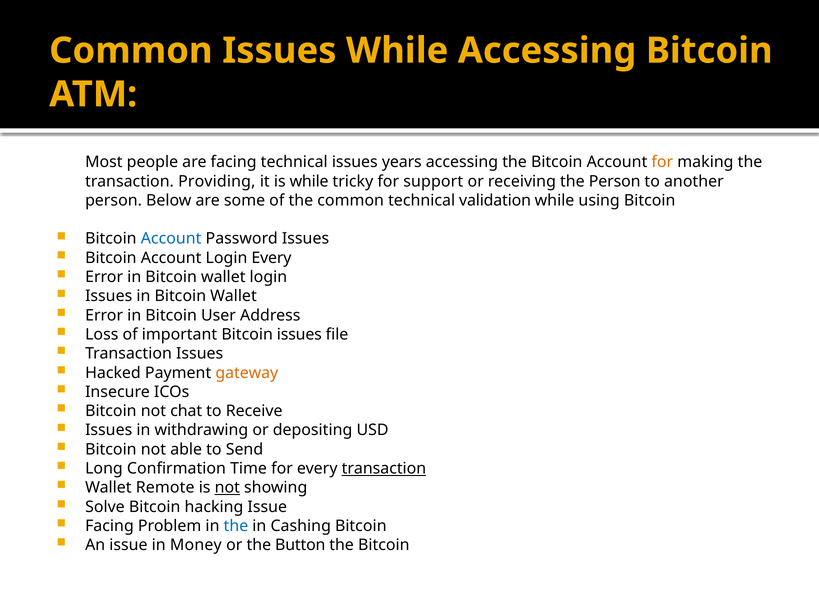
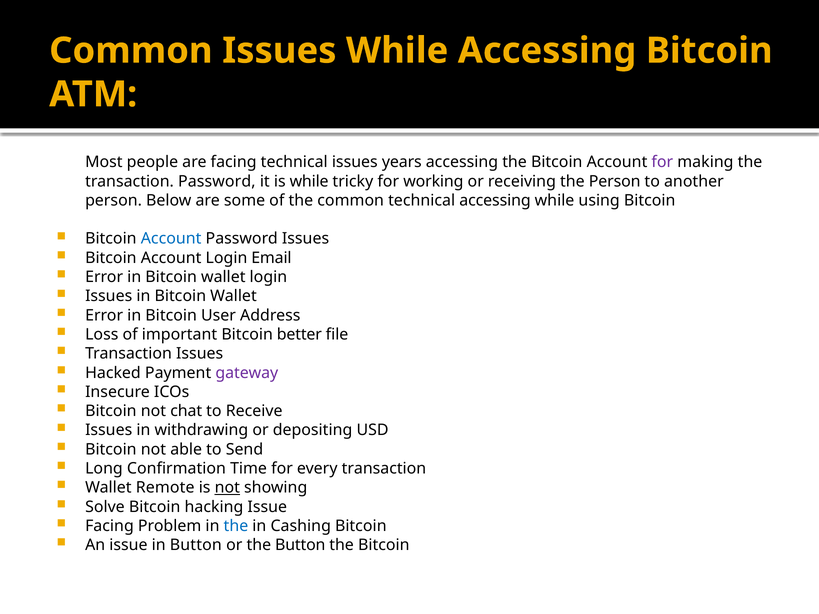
for at (662, 162) colour: orange -> purple
transaction Providing: Providing -> Password
support: support -> working
technical validation: validation -> accessing
Login Every: Every -> Email
Bitcoin issues: issues -> better
gateway colour: orange -> purple
transaction at (384, 469) underline: present -> none
in Money: Money -> Button
